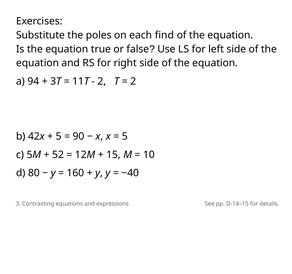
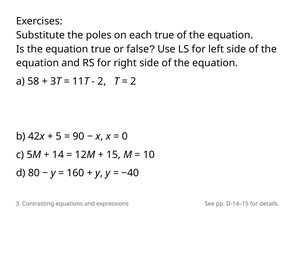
each find: find -> true
94: 94 -> 58
5 at (125, 137): 5 -> 0
52: 52 -> 14
